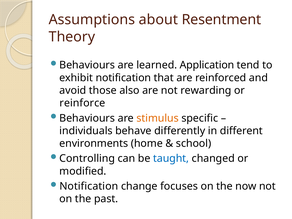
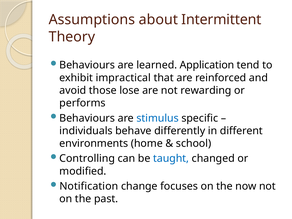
Resentment: Resentment -> Intermittent
exhibit notification: notification -> impractical
also: also -> lose
reinforce: reinforce -> performs
stimulus colour: orange -> blue
